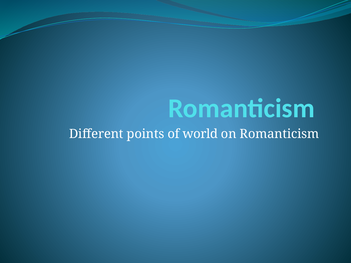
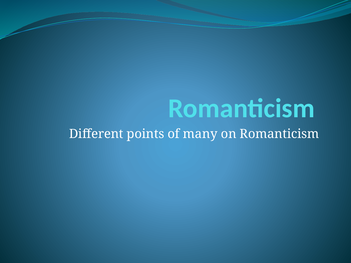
world: world -> many
